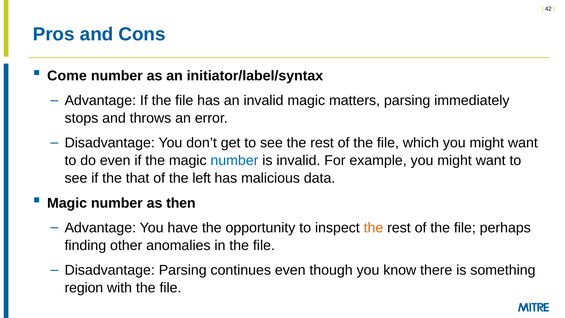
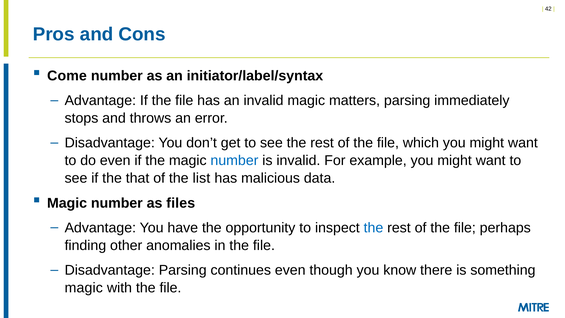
left: left -> list
then: then -> files
the at (373, 228) colour: orange -> blue
region at (84, 288): region -> magic
